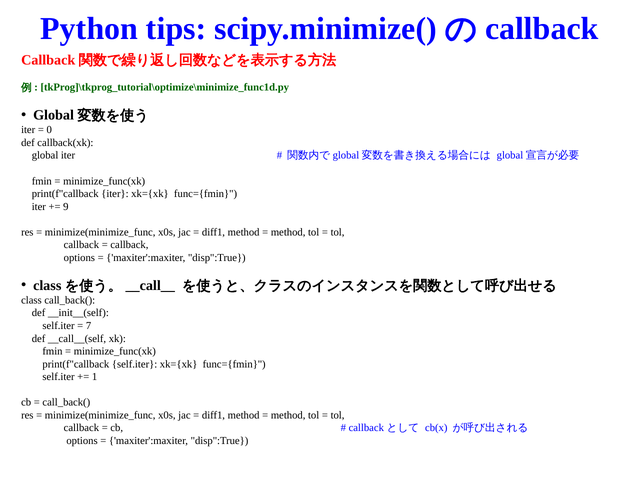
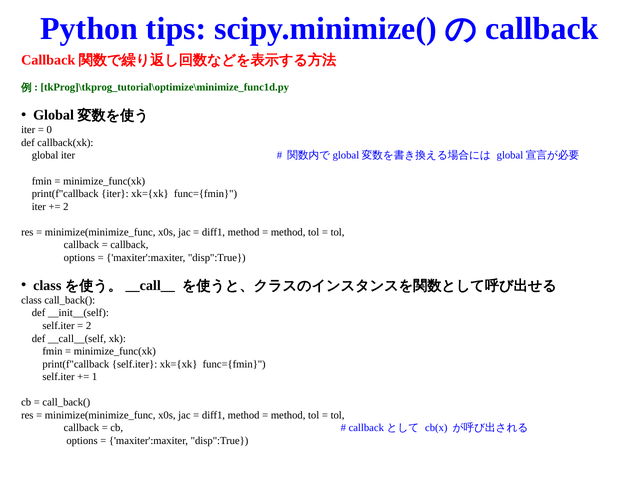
9 at (66, 207): 9 -> 2
7 at (89, 326): 7 -> 2
